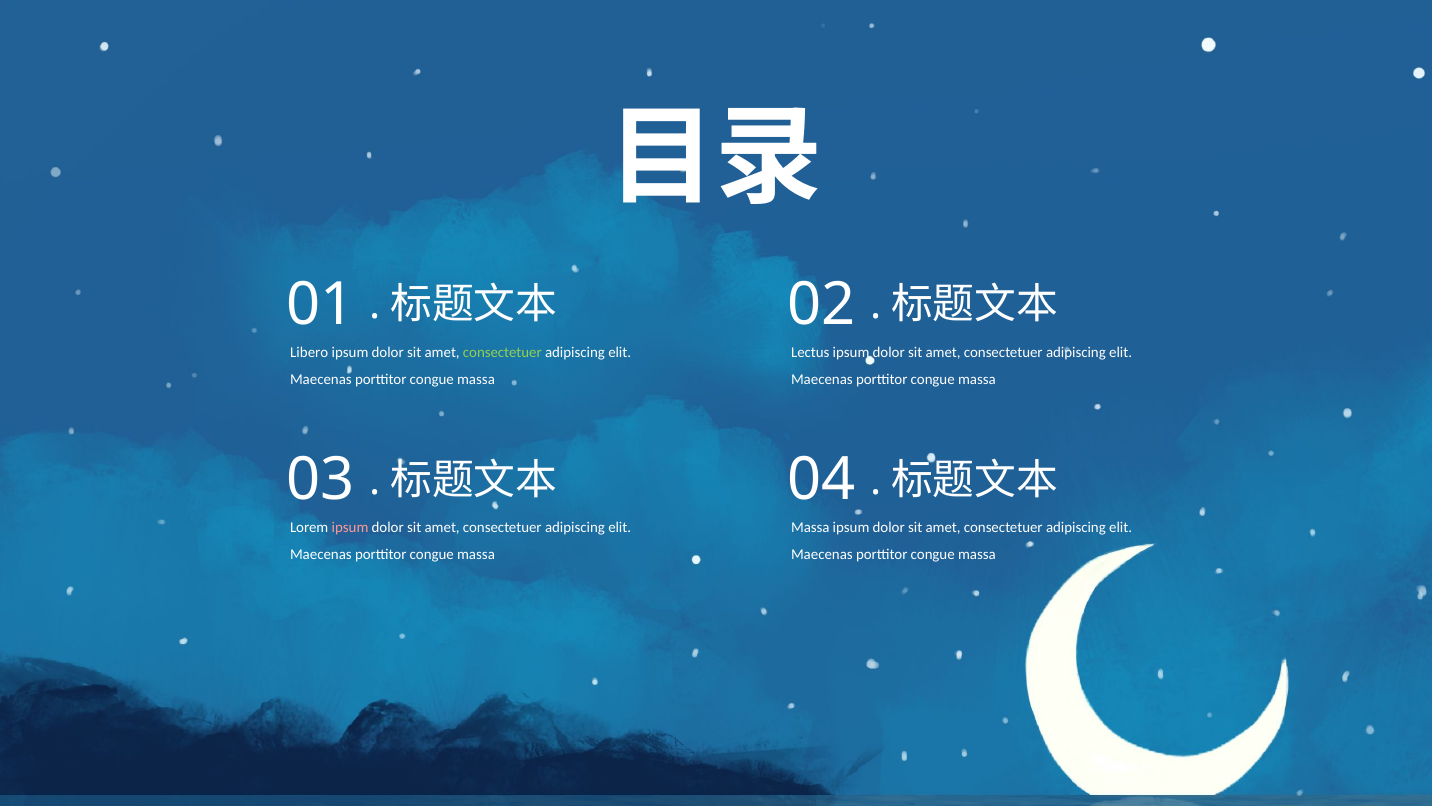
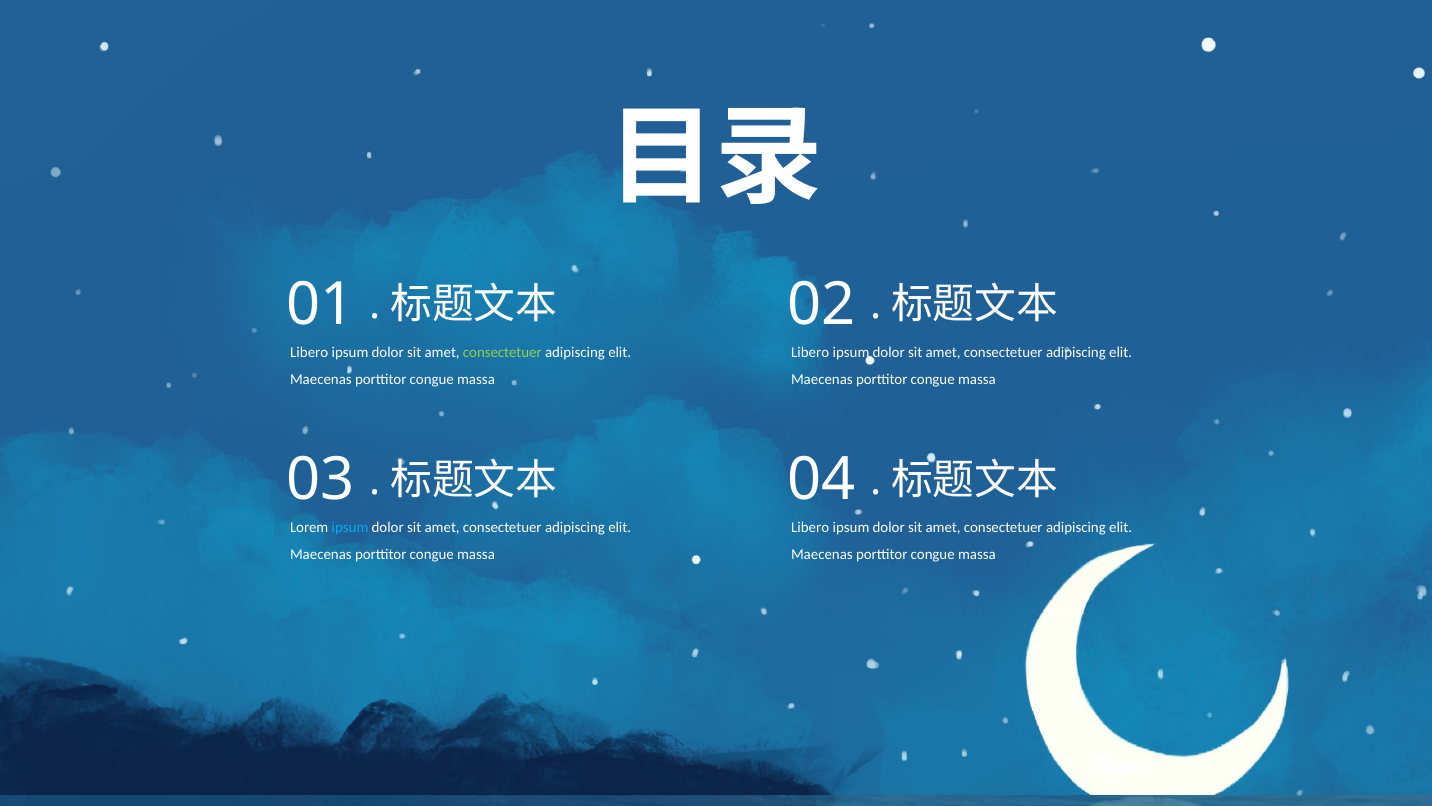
Lectus at (810, 352): Lectus -> Libero
ipsum at (350, 528) colour: pink -> light blue
Massa at (810, 528): Massa -> Libero
